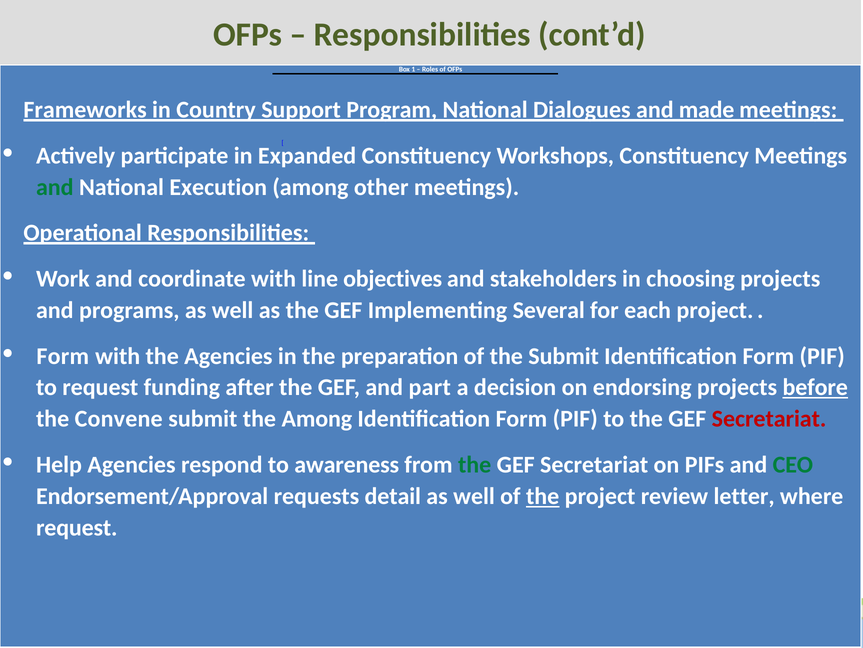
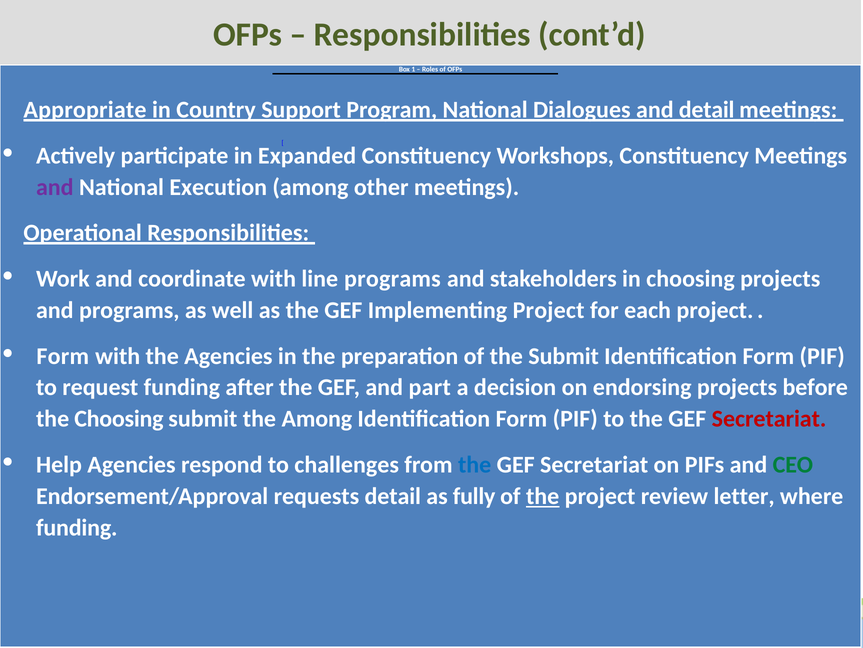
Frameworks: Frameworks -> Appropriate
and made: made -> detail
and at (55, 187) colour: green -> purple
line objectives: objectives -> programs
Implementing Several: Several -> Project
before underline: present -> none
the Convene: Convene -> Choosing
awareness: awareness -> challenges
the at (475, 464) colour: green -> blue
well at (474, 496): well -> fully
request at (77, 527): request -> funding
